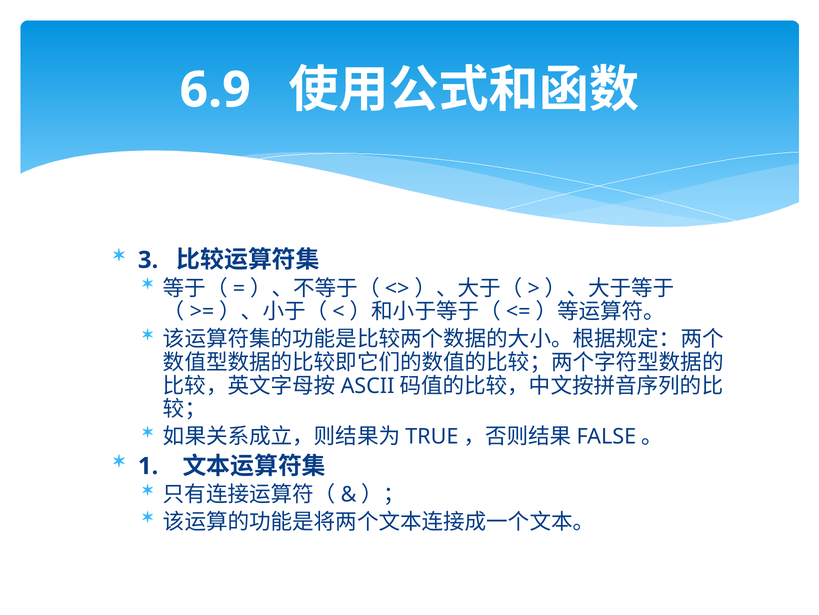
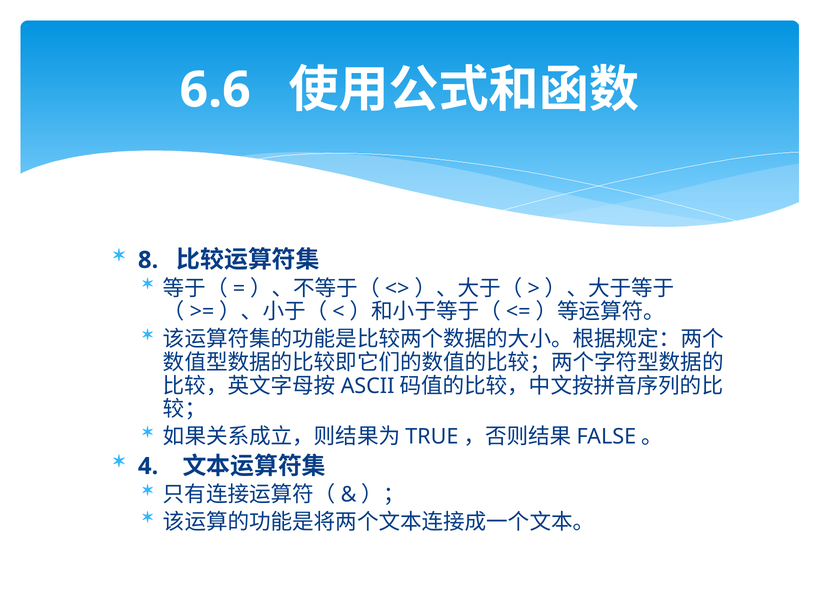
6.9: 6.9 -> 6.6
3: 3 -> 8
1: 1 -> 4
